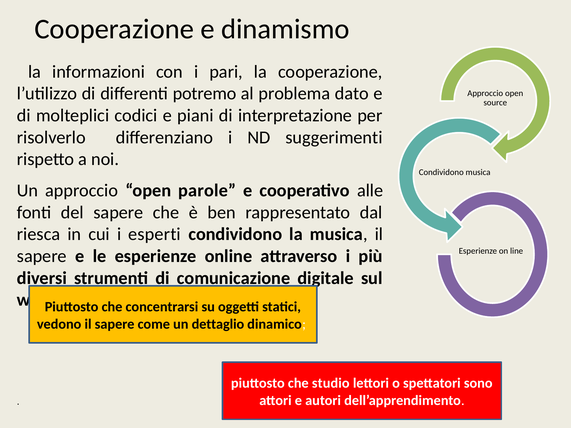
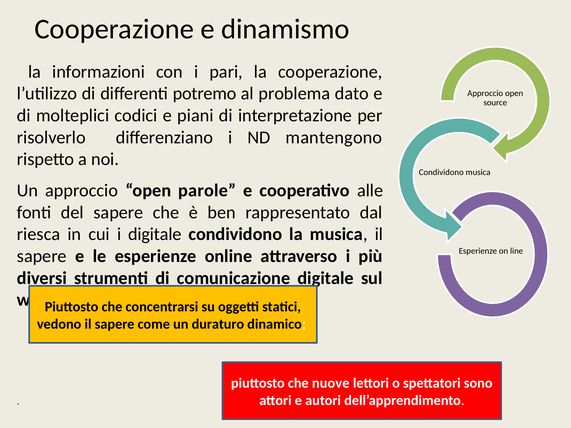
suggerimenti: suggerimenti -> mantengono
i esperti: esperti -> digitale
dettaglio: dettaglio -> duraturo
studio: studio -> nuove
